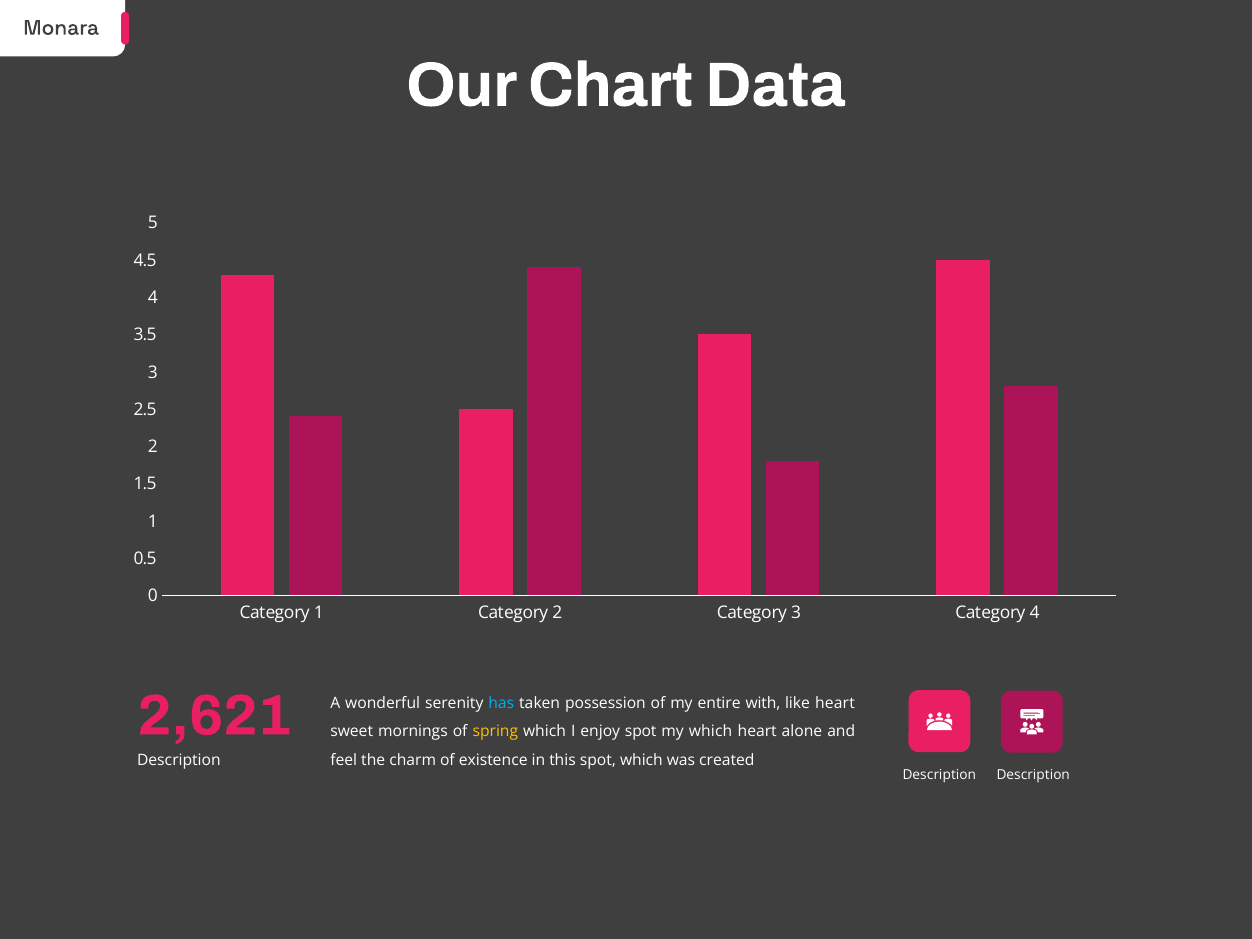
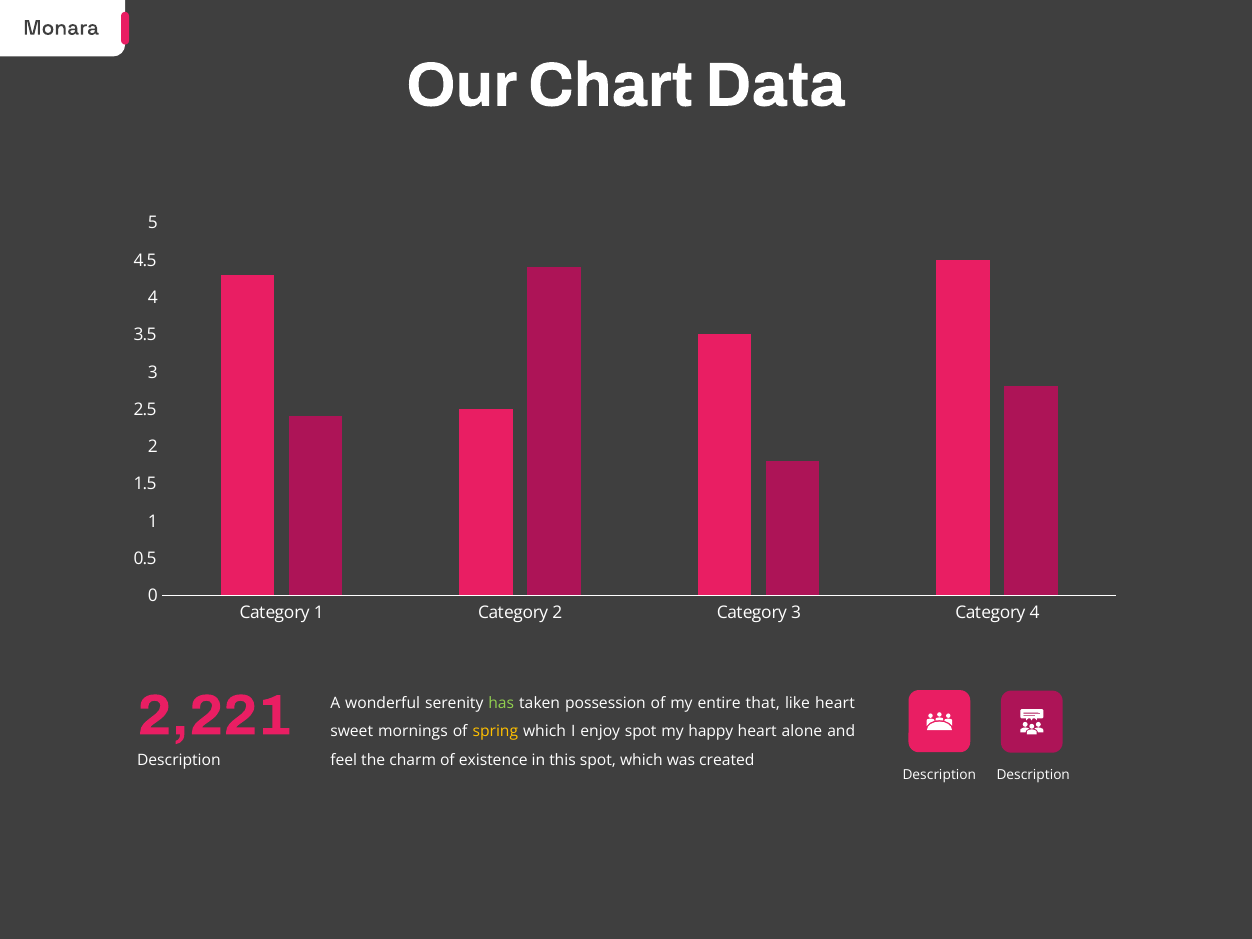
has colour: light blue -> light green
with: with -> that
2,621: 2,621 -> 2,221
my which: which -> happy
